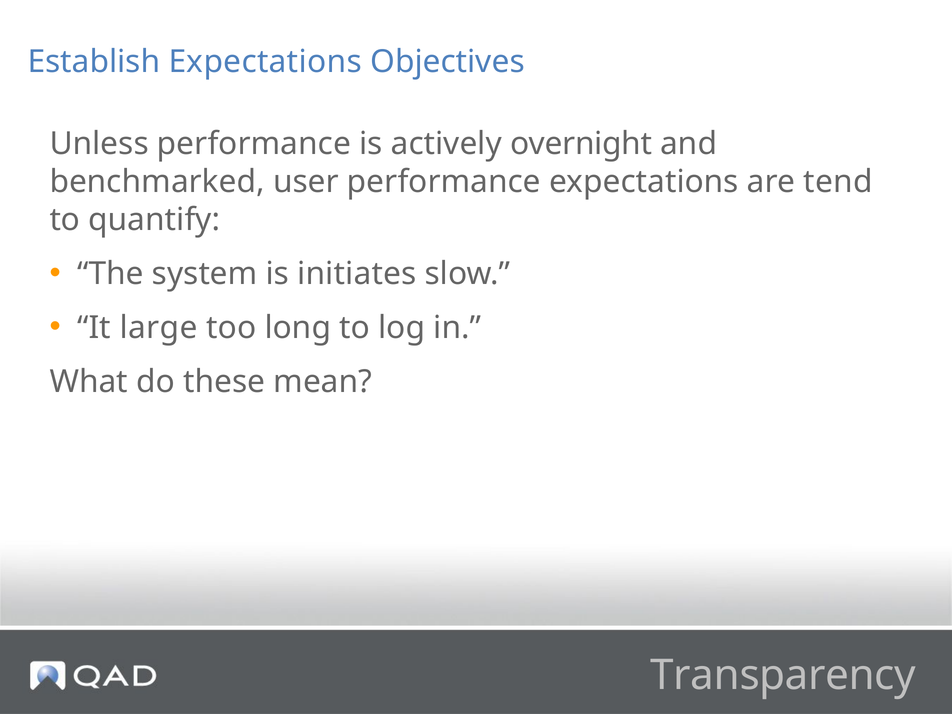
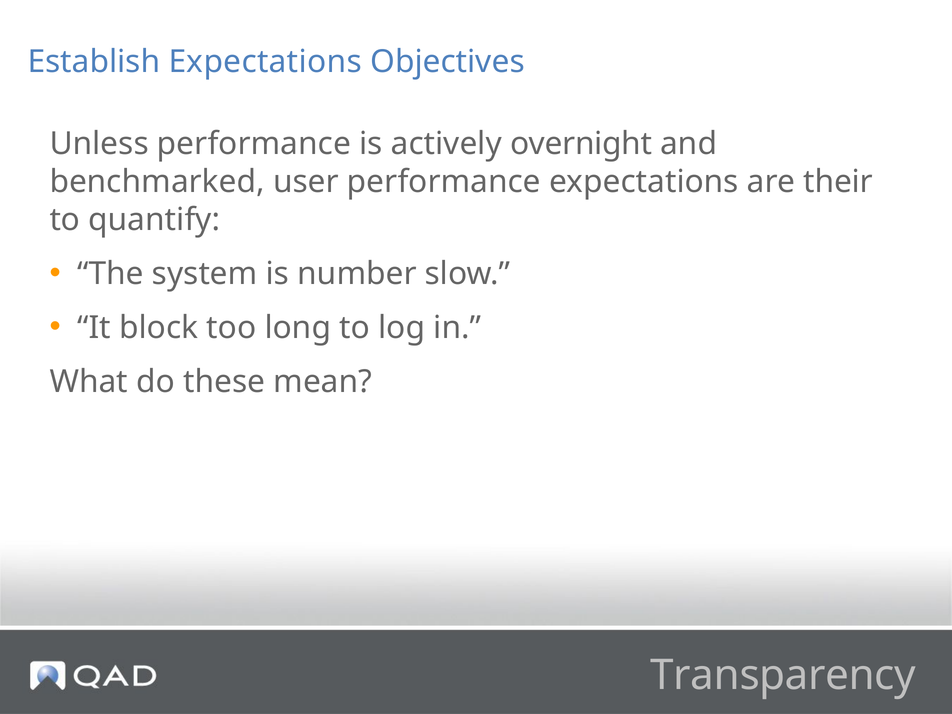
tend: tend -> their
initiates: initiates -> number
large: large -> block
